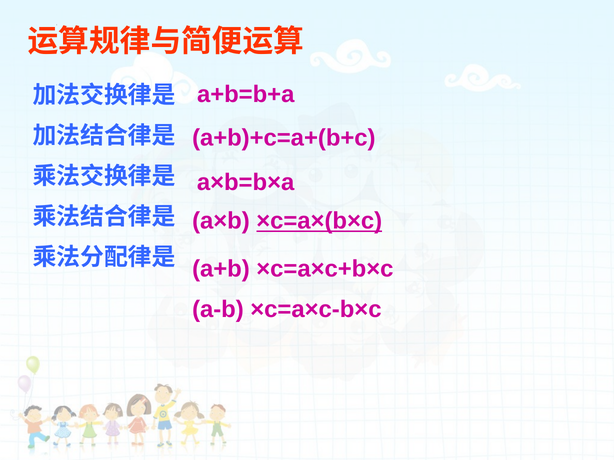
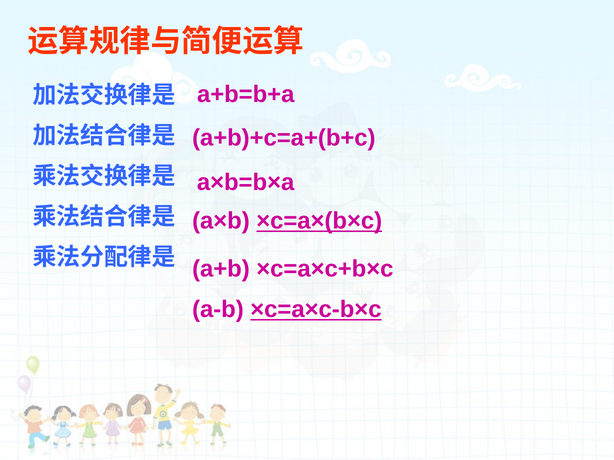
×c=a×c-b×c underline: none -> present
